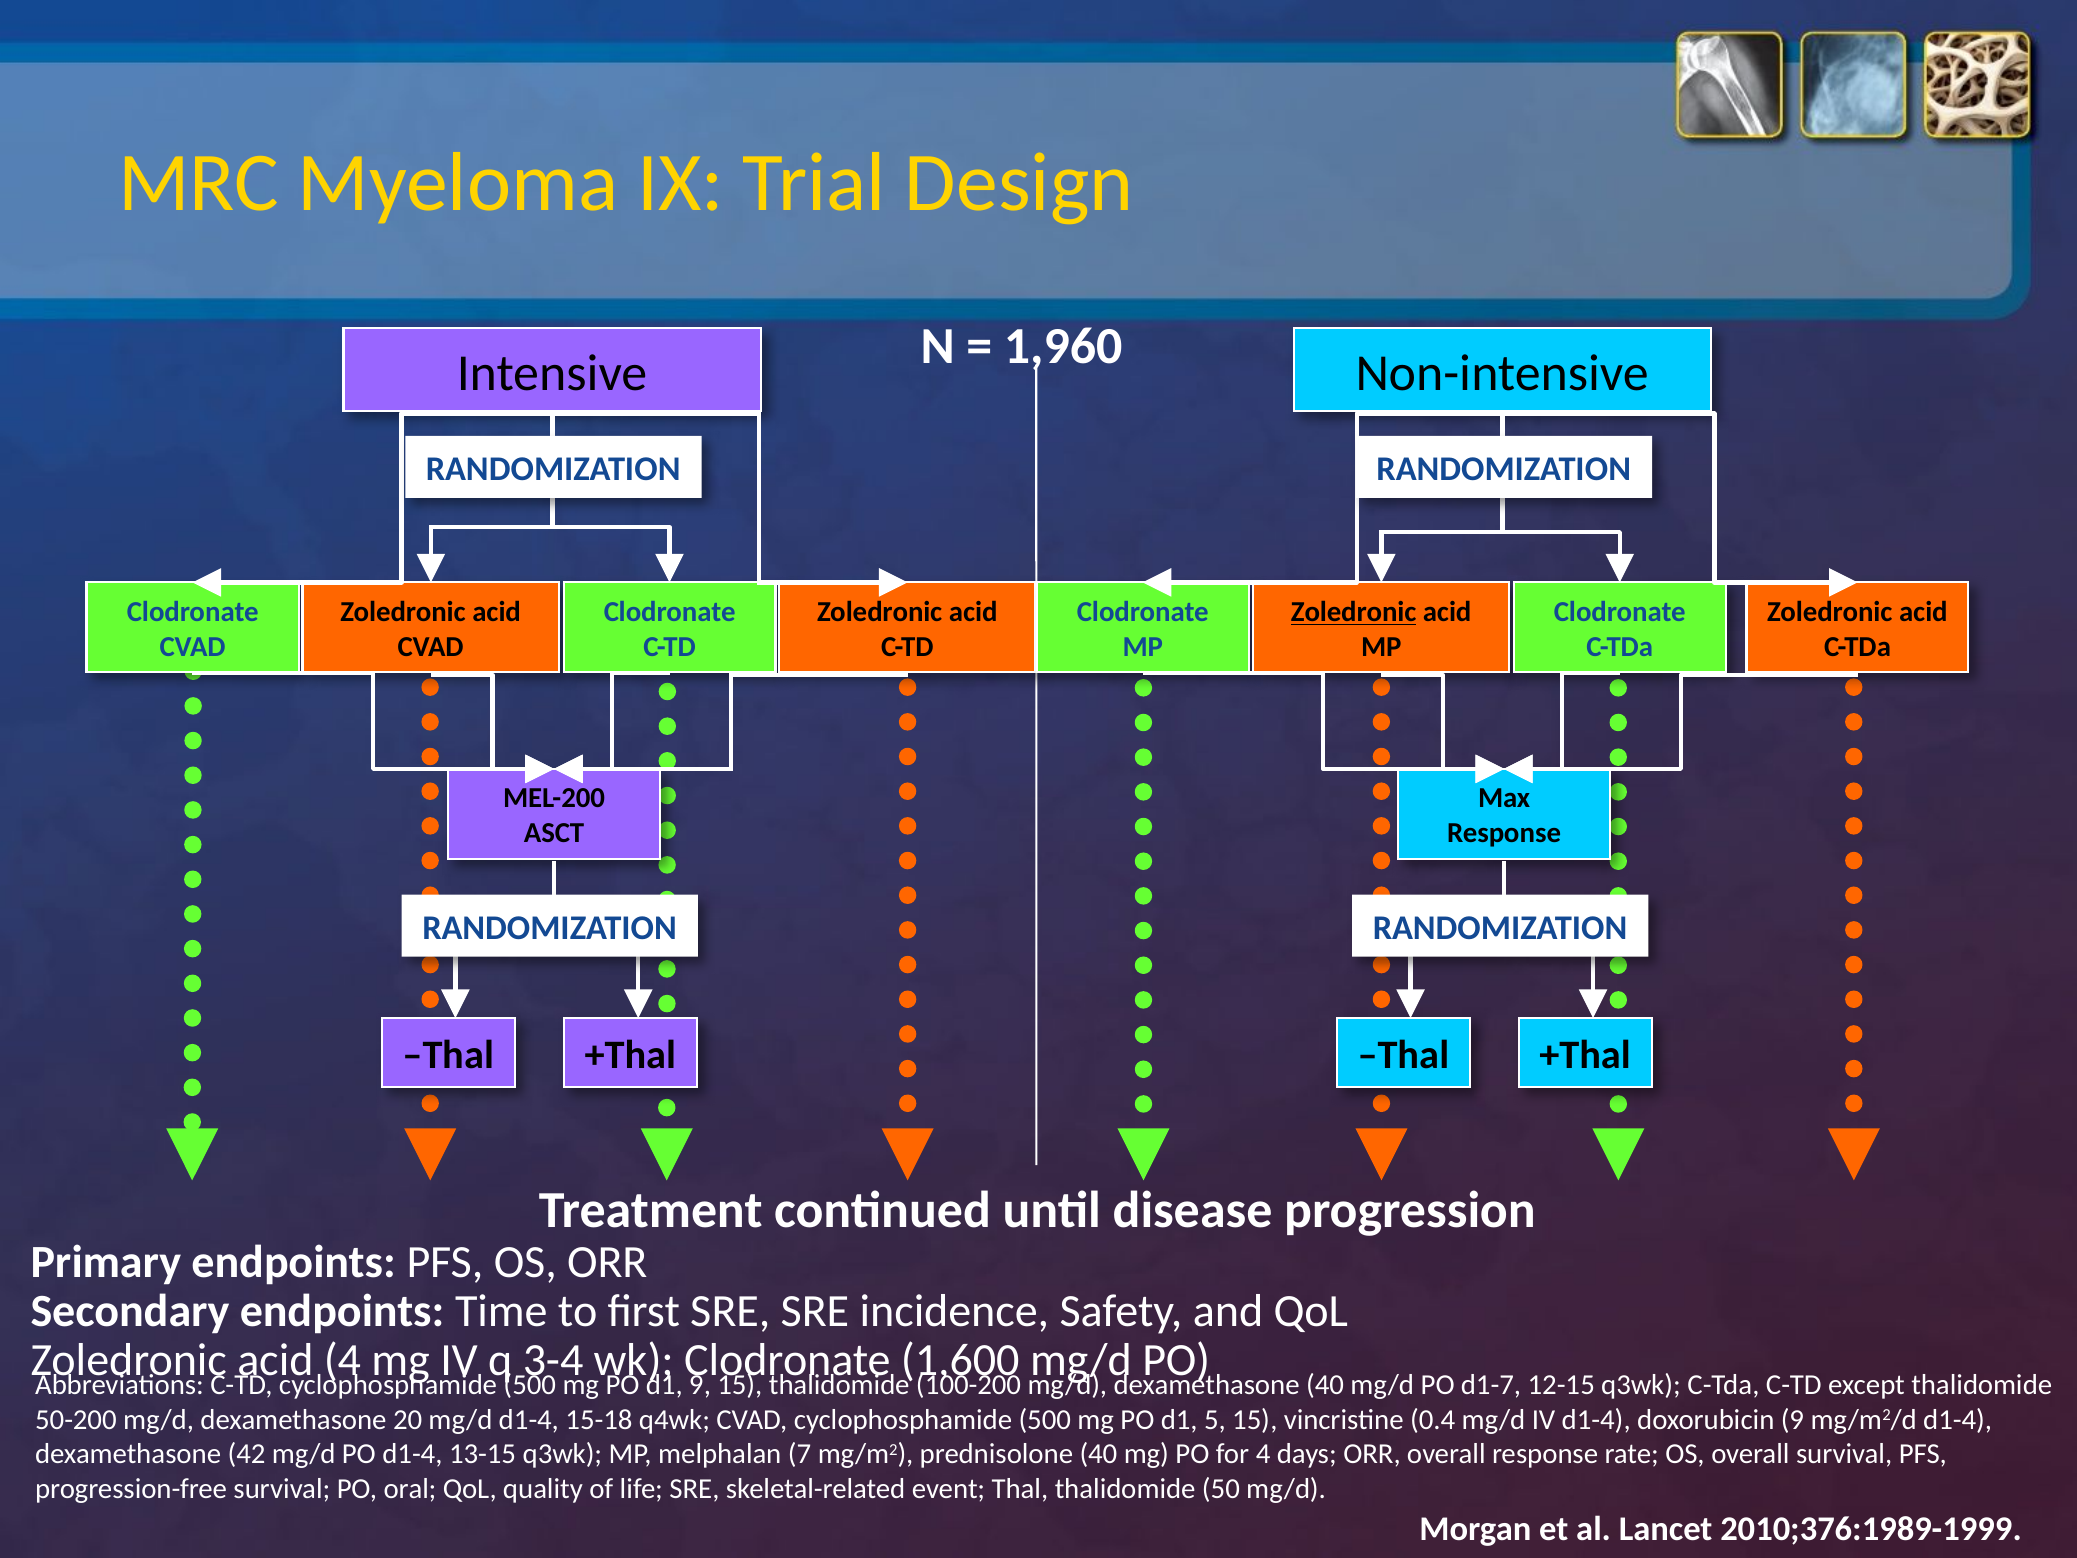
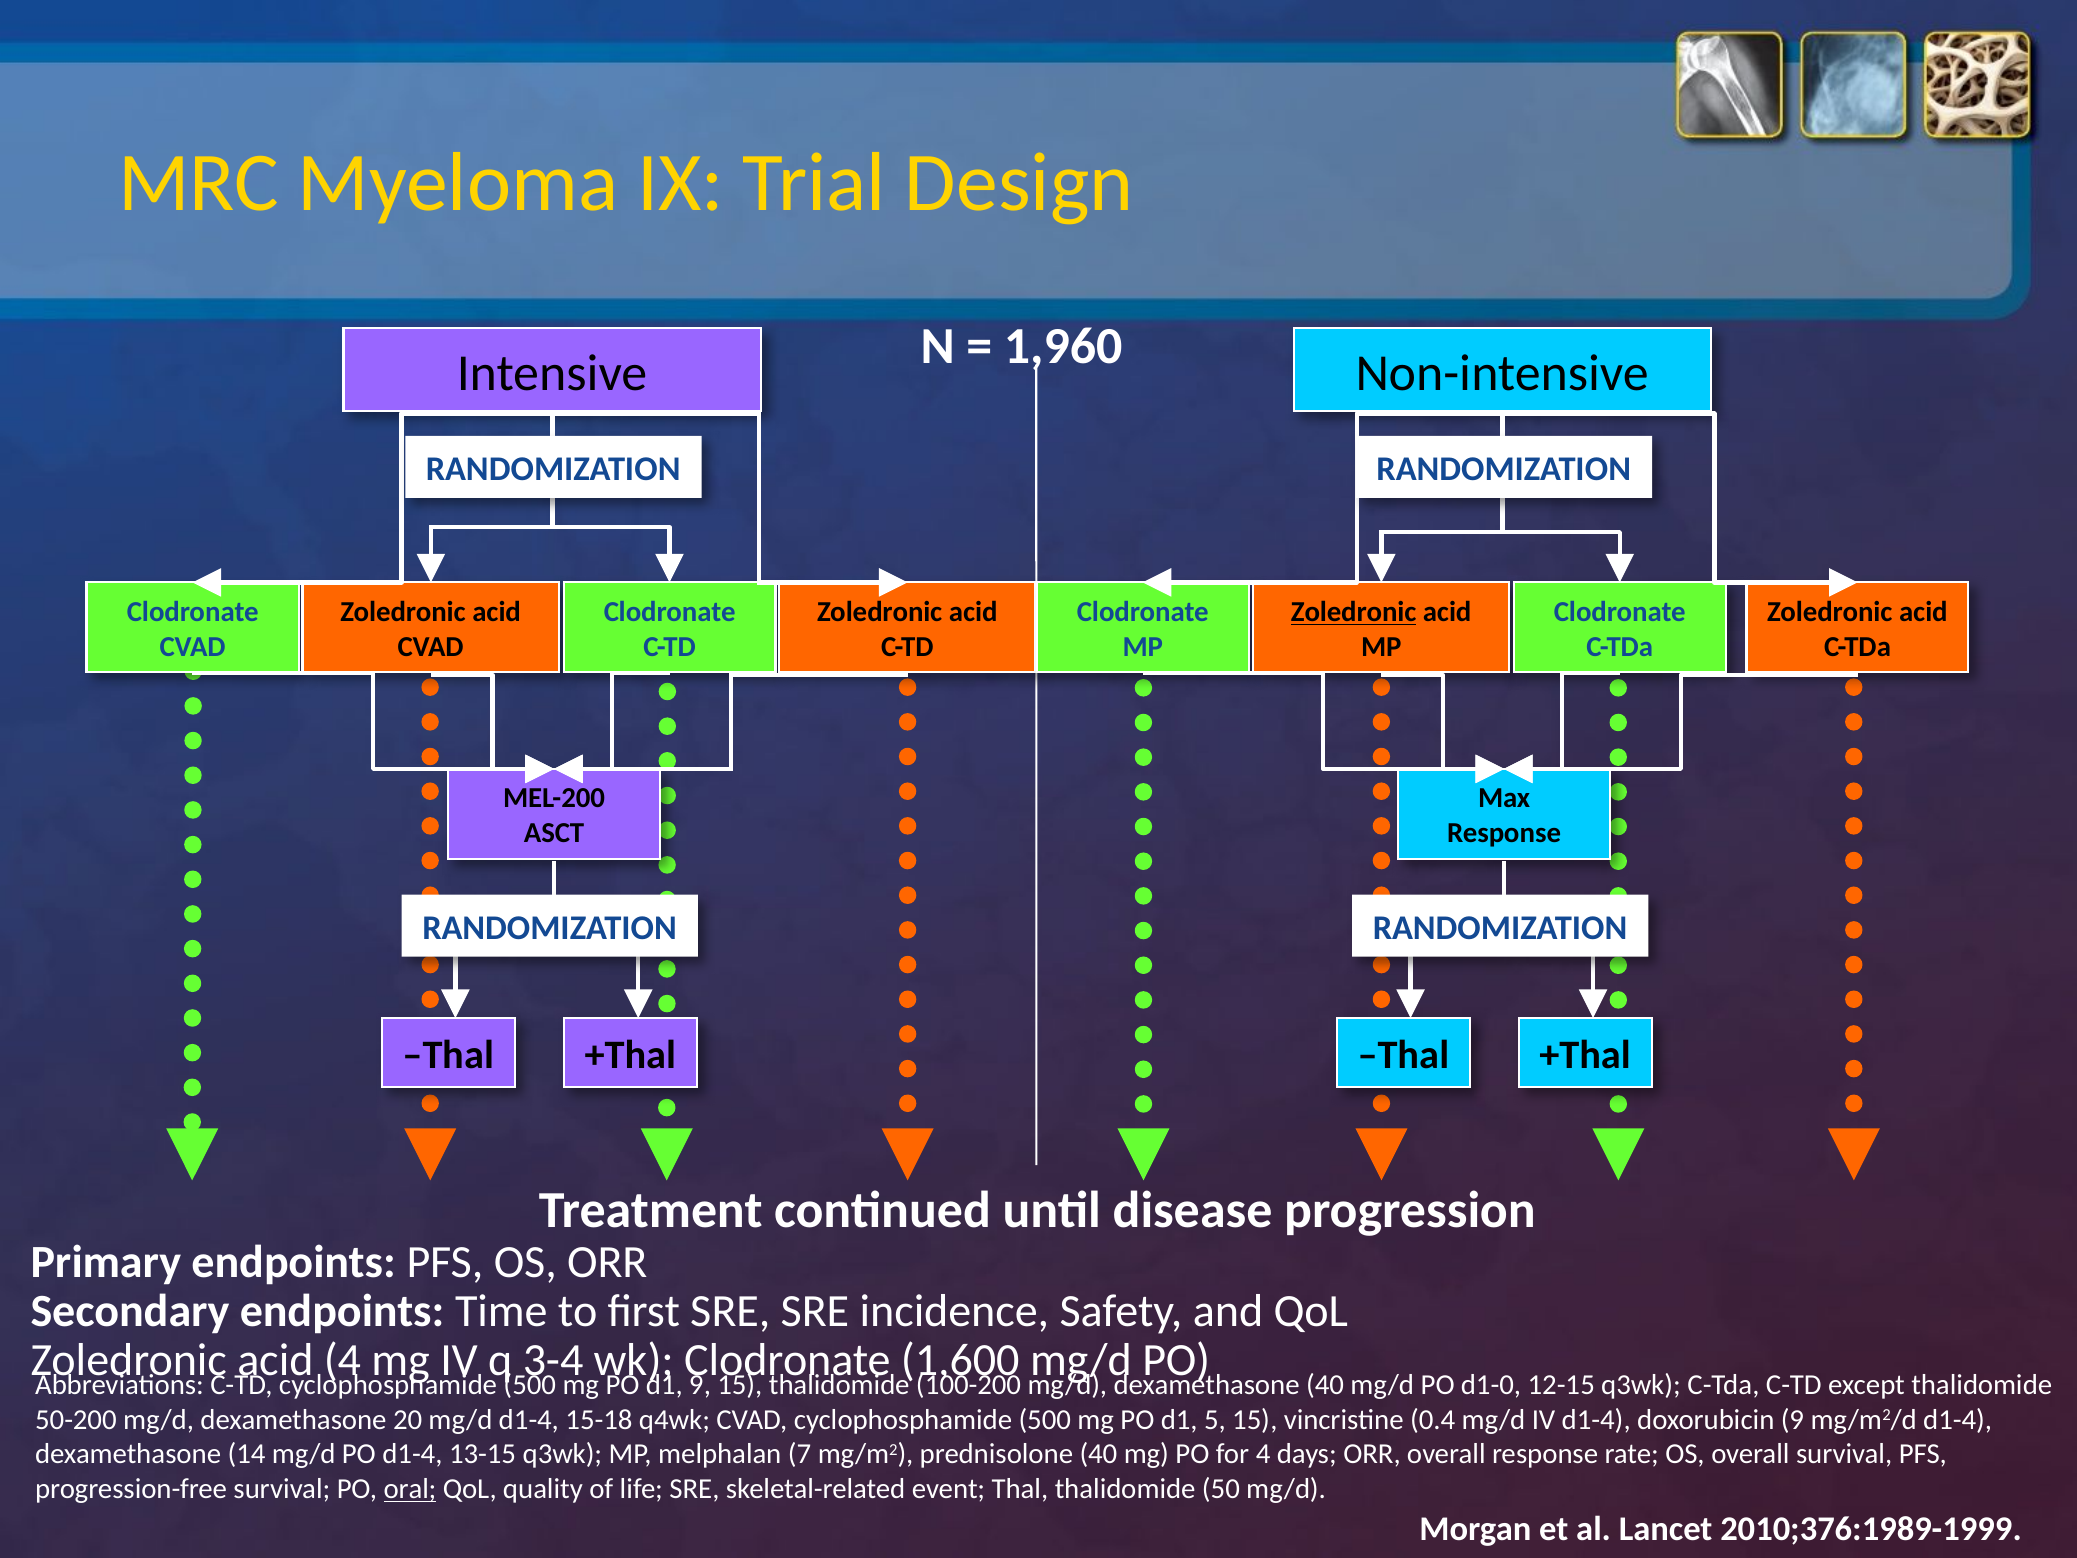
d1-7: d1-7 -> d1-0
42: 42 -> 14
oral underline: none -> present
